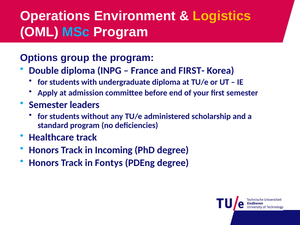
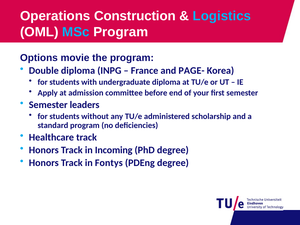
Environment: Environment -> Construction
Logistics colour: yellow -> light blue
group: group -> movie
FIRST-: FIRST- -> PAGE-
